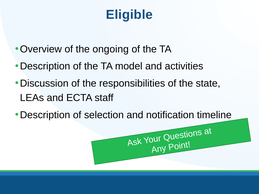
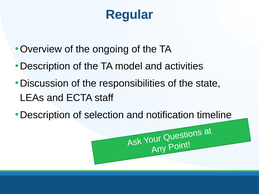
Eligible: Eligible -> Regular
